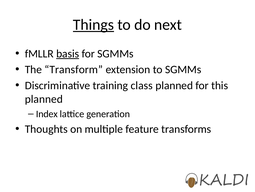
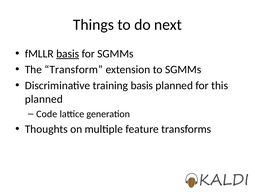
Things underline: present -> none
training class: class -> basis
Index: Index -> Code
